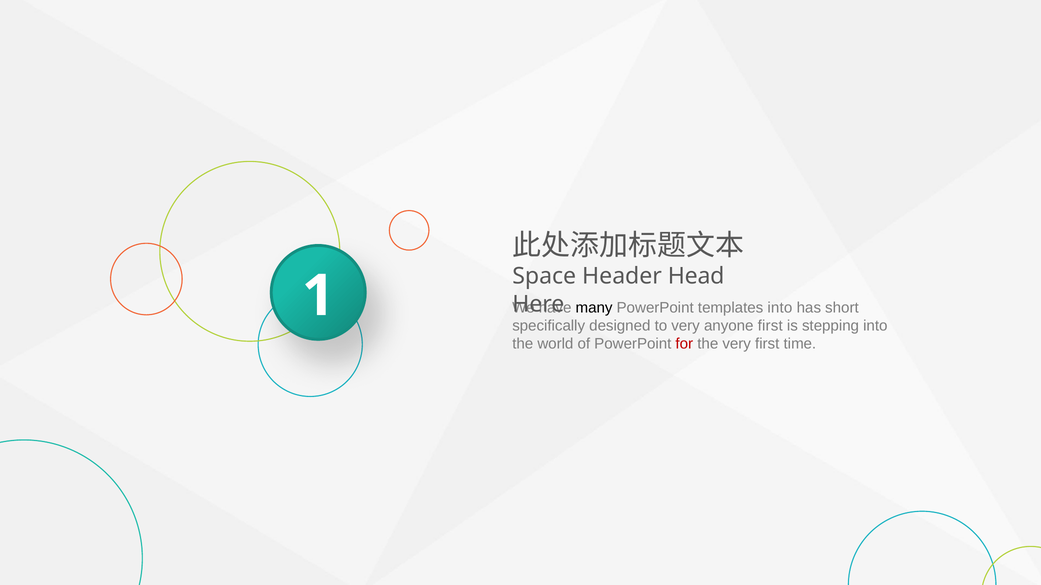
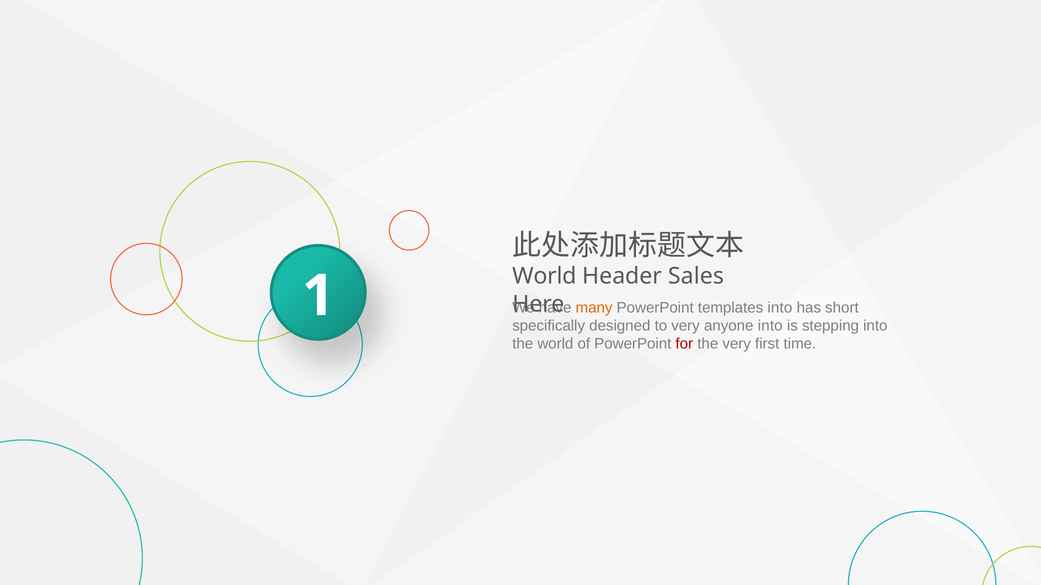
Space at (544, 277): Space -> World
Head: Head -> Sales
many colour: black -> orange
anyone first: first -> into
